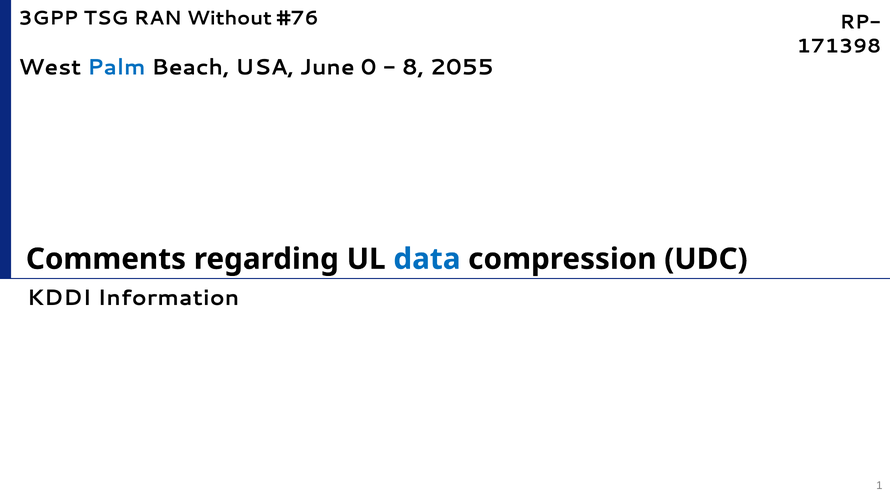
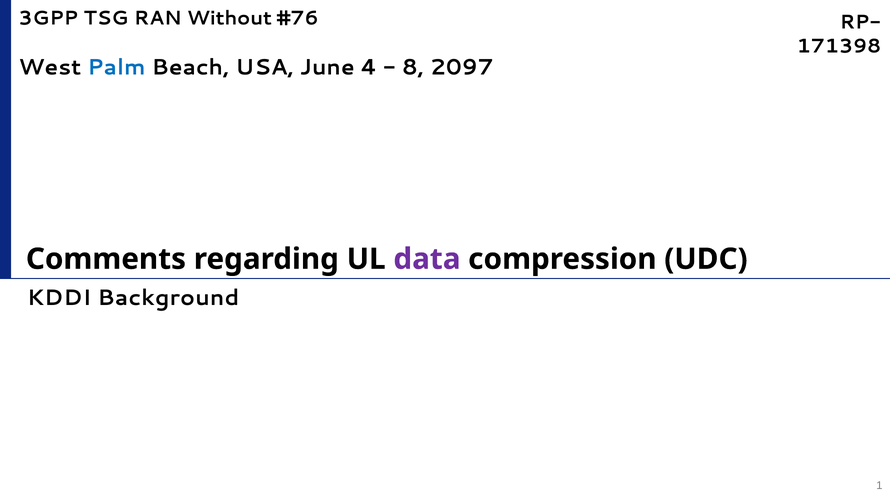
0: 0 -> 4
2055: 2055 -> 2097
data colour: blue -> purple
Information: Information -> Background
